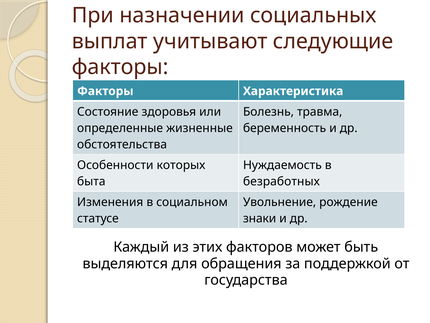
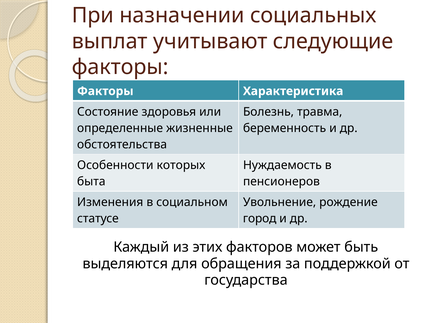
безработных: безработных -> пенсионеров
знаки: знаки -> город
